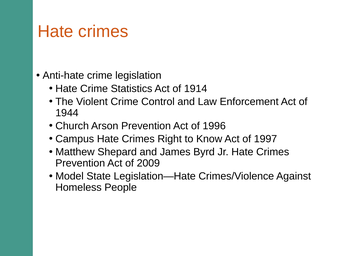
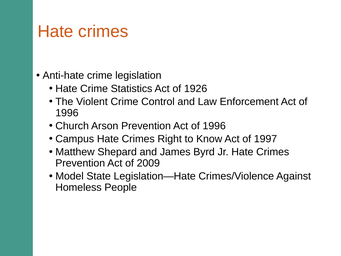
1914: 1914 -> 1926
1944 at (67, 113): 1944 -> 1996
